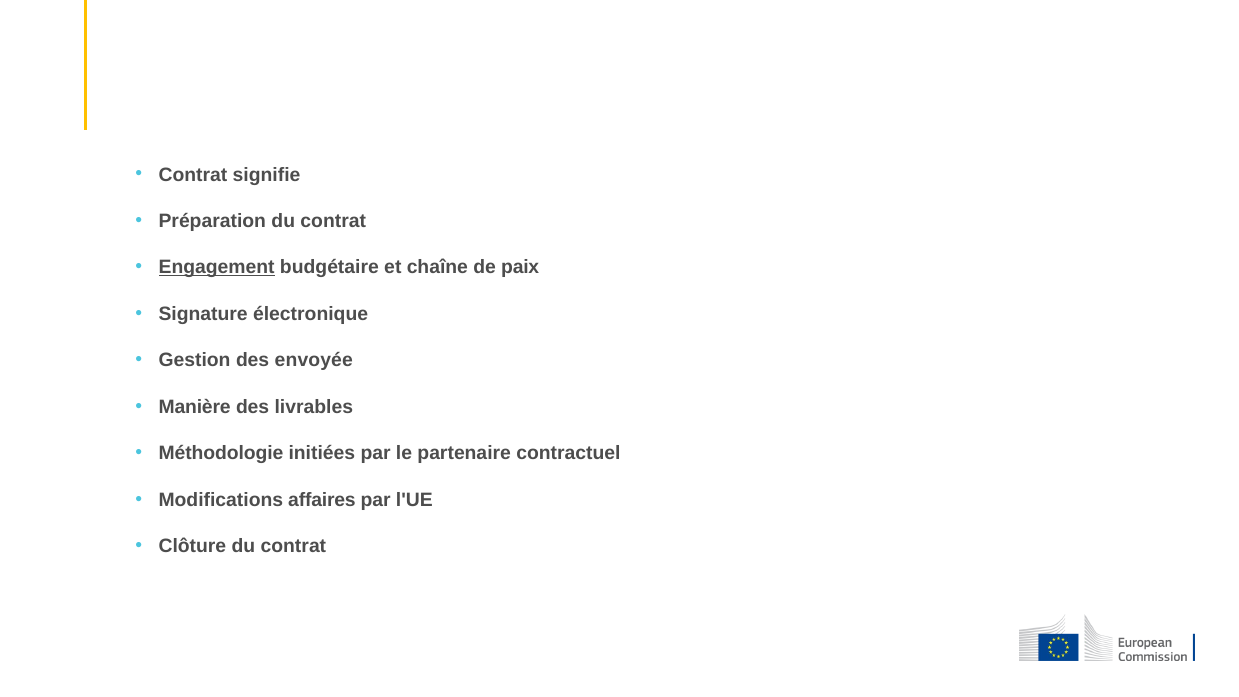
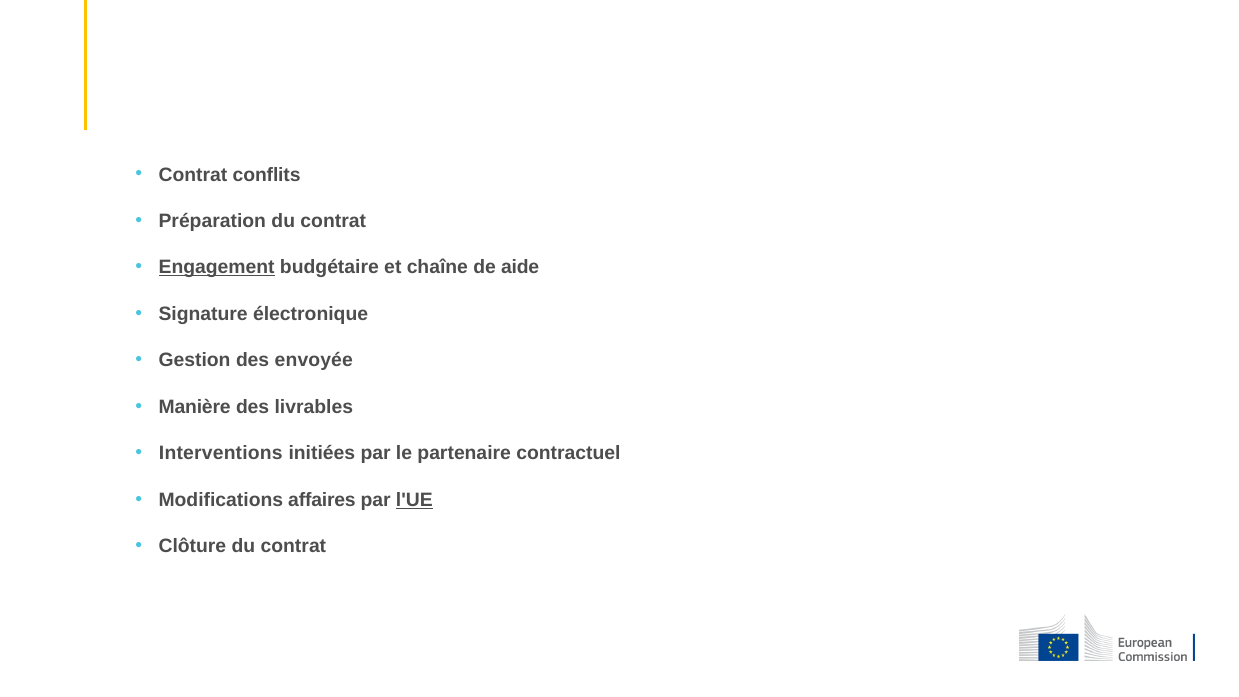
signifie: signifie -> conflits
paix: paix -> aide
Méthodologie: Méthodologie -> Interventions
l'UE underline: none -> present
